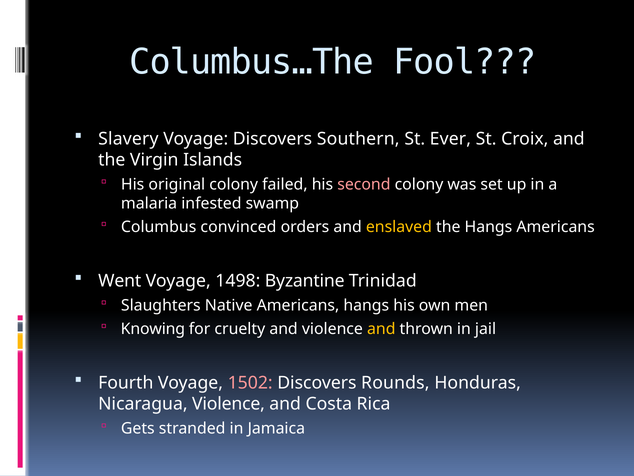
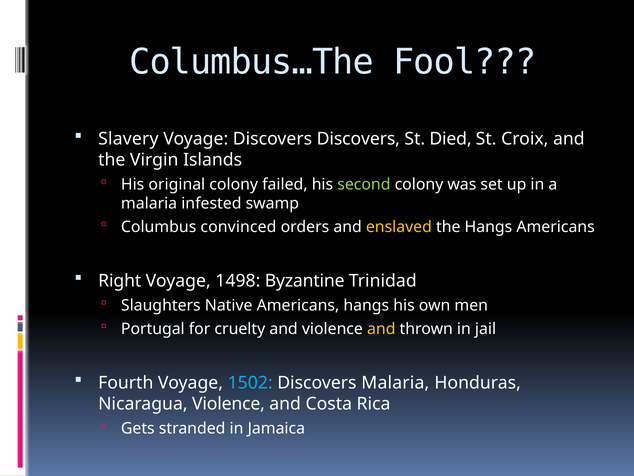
Discovers Southern: Southern -> Discovers
Ever: Ever -> Died
second colour: pink -> light green
Went: Went -> Right
Knowing: Knowing -> Portugal
1502 colour: pink -> light blue
Discovers Rounds: Rounds -> Malaria
